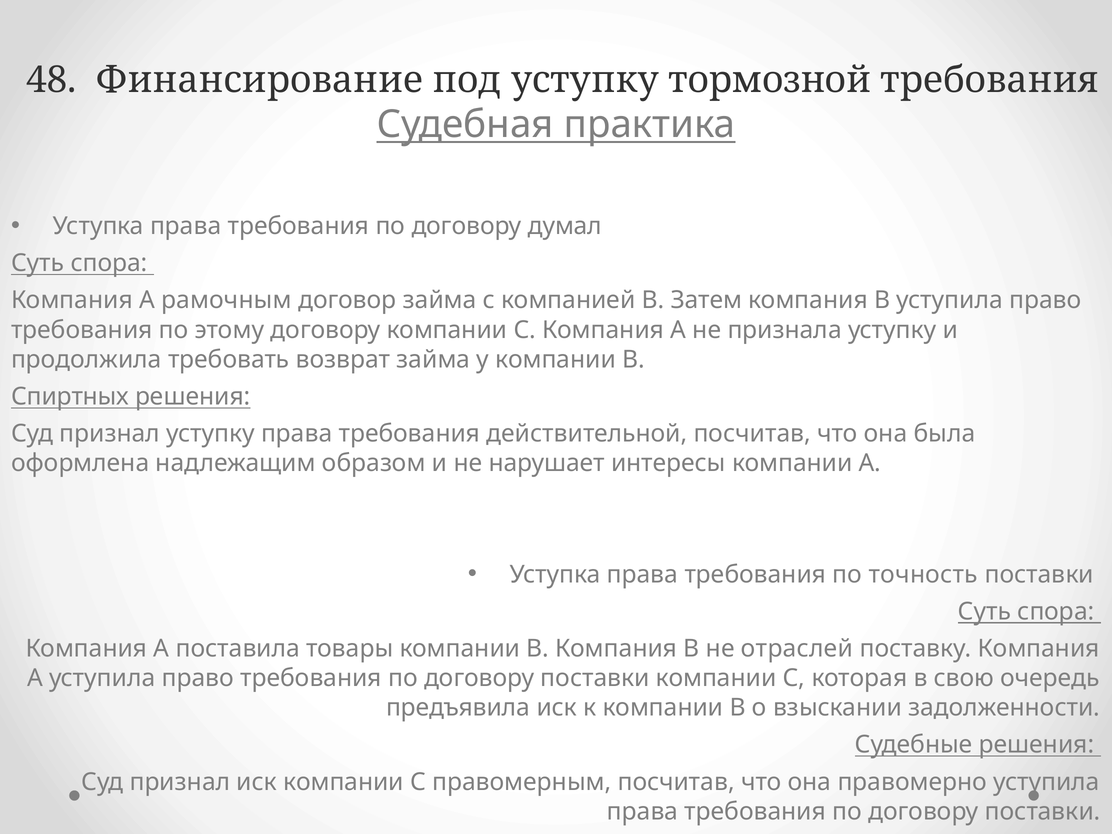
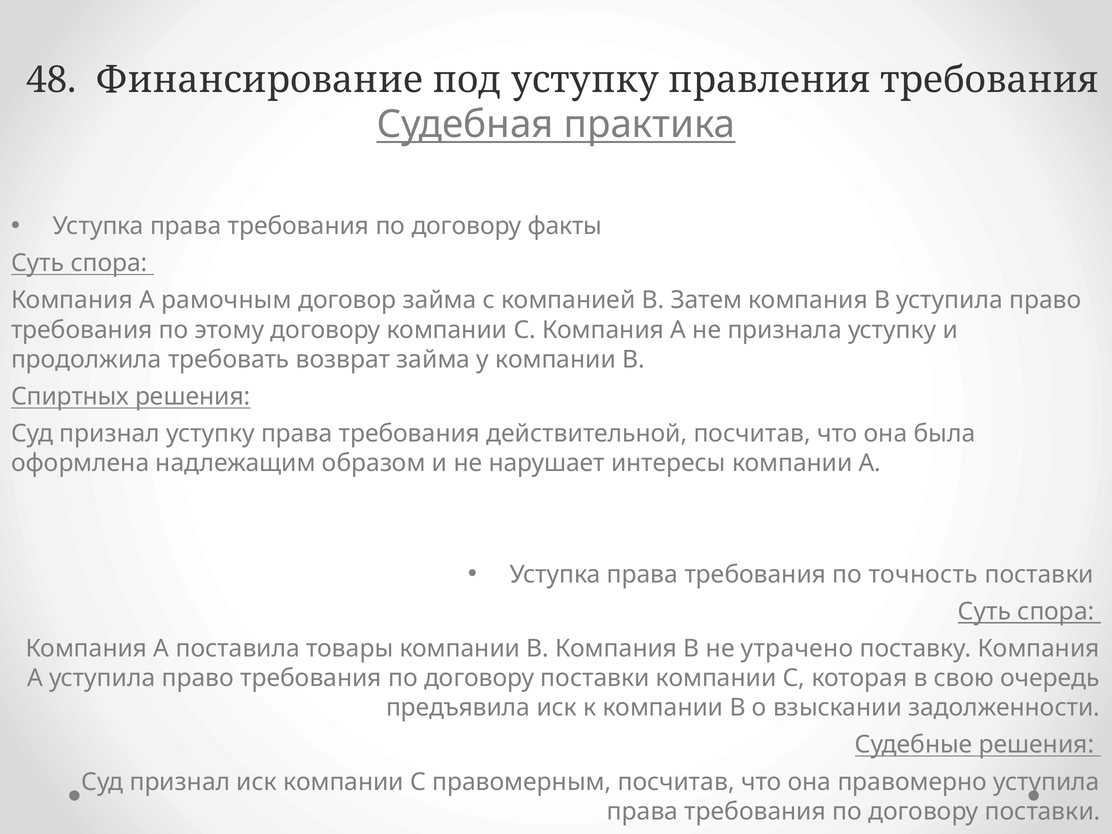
тормозной: тормозной -> правления
думал: думал -> факты
отраслей: отраслей -> утрачено
